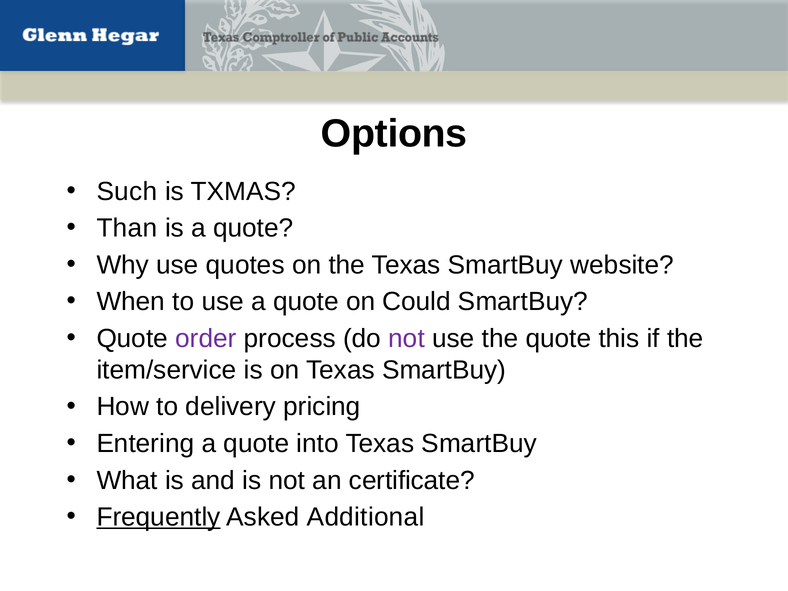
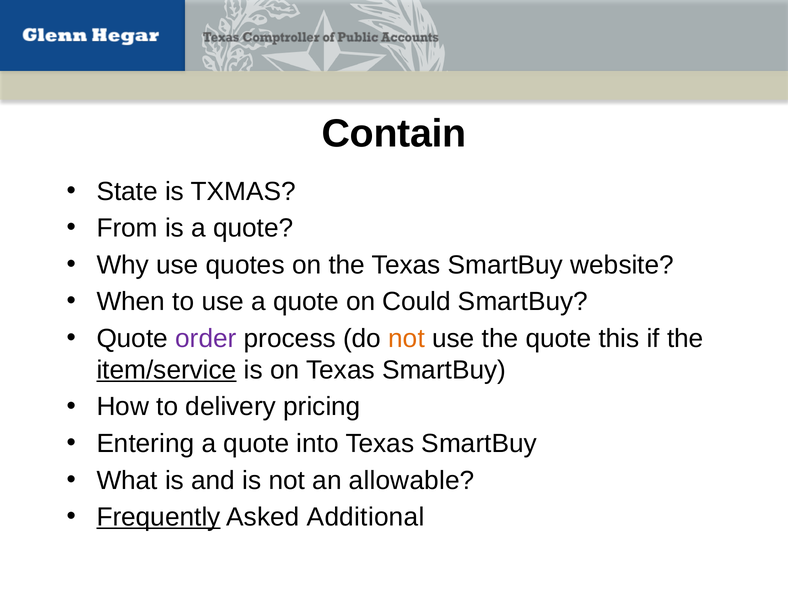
Options: Options -> Contain
Such: Such -> State
Than: Than -> From
not at (407, 339) colour: purple -> orange
item/service underline: none -> present
certificate: certificate -> allowable
